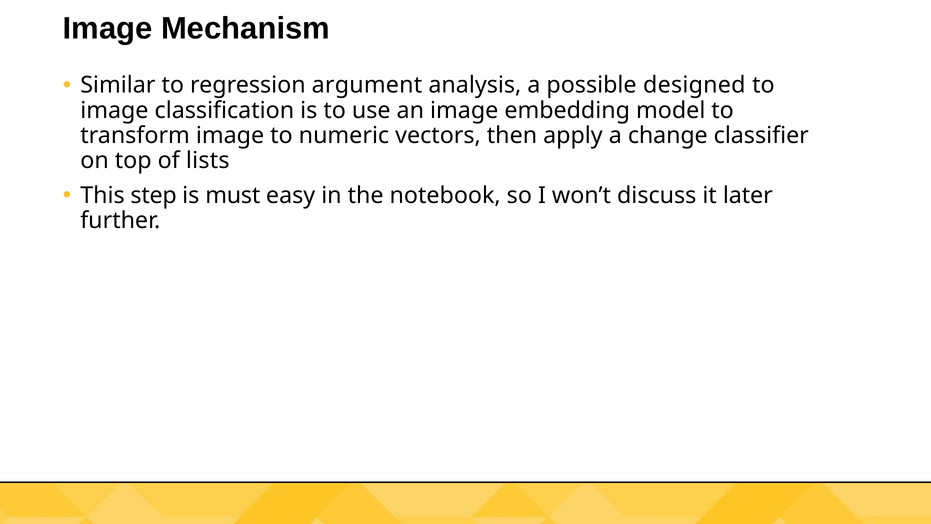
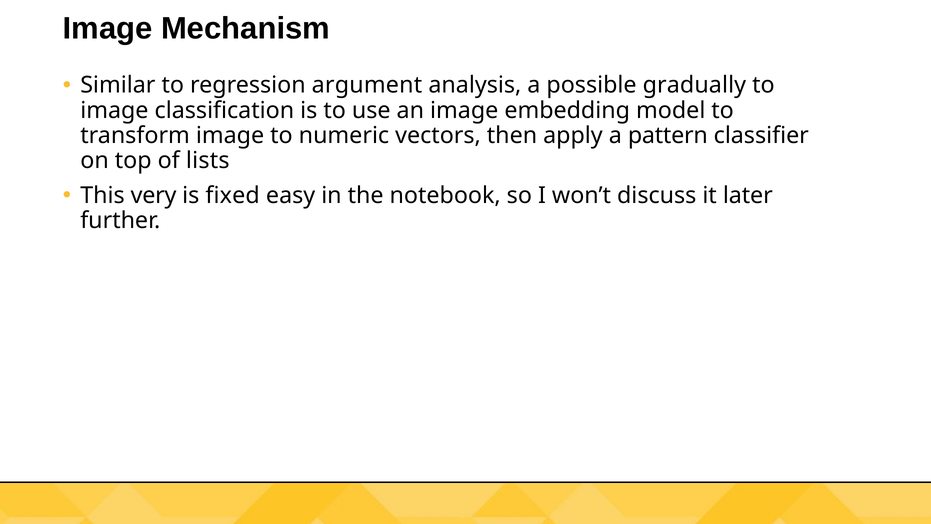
designed: designed -> gradually
change: change -> pattern
step: step -> very
must: must -> fixed
